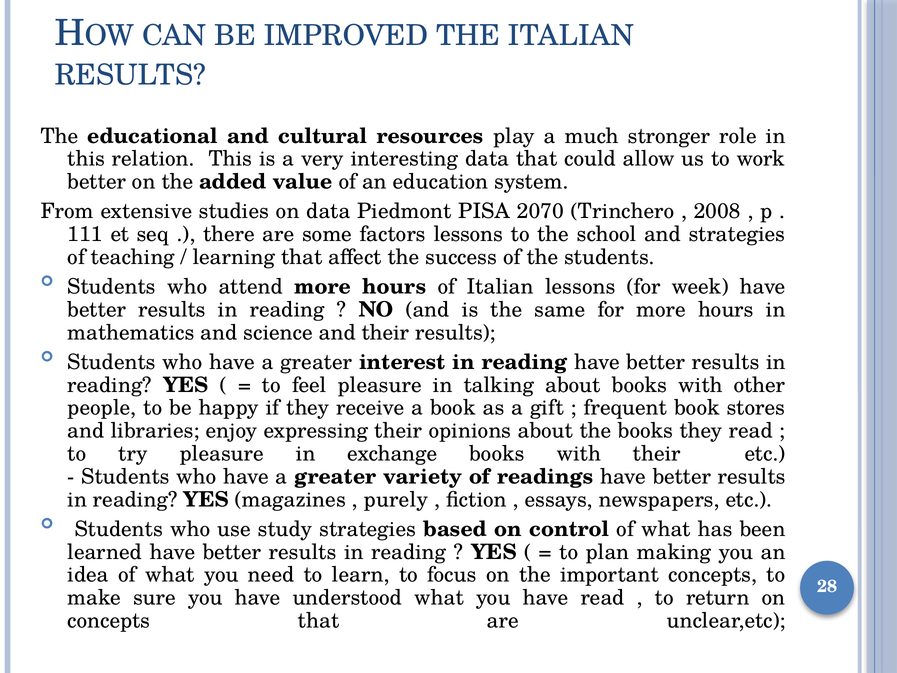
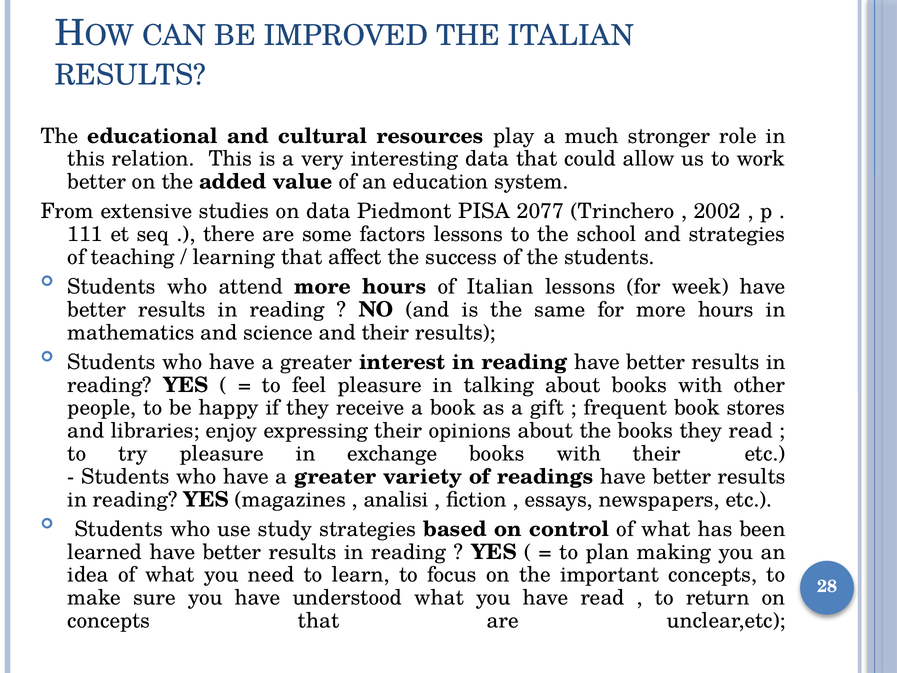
2070: 2070 -> 2077
2008: 2008 -> 2002
purely: purely -> analisi
